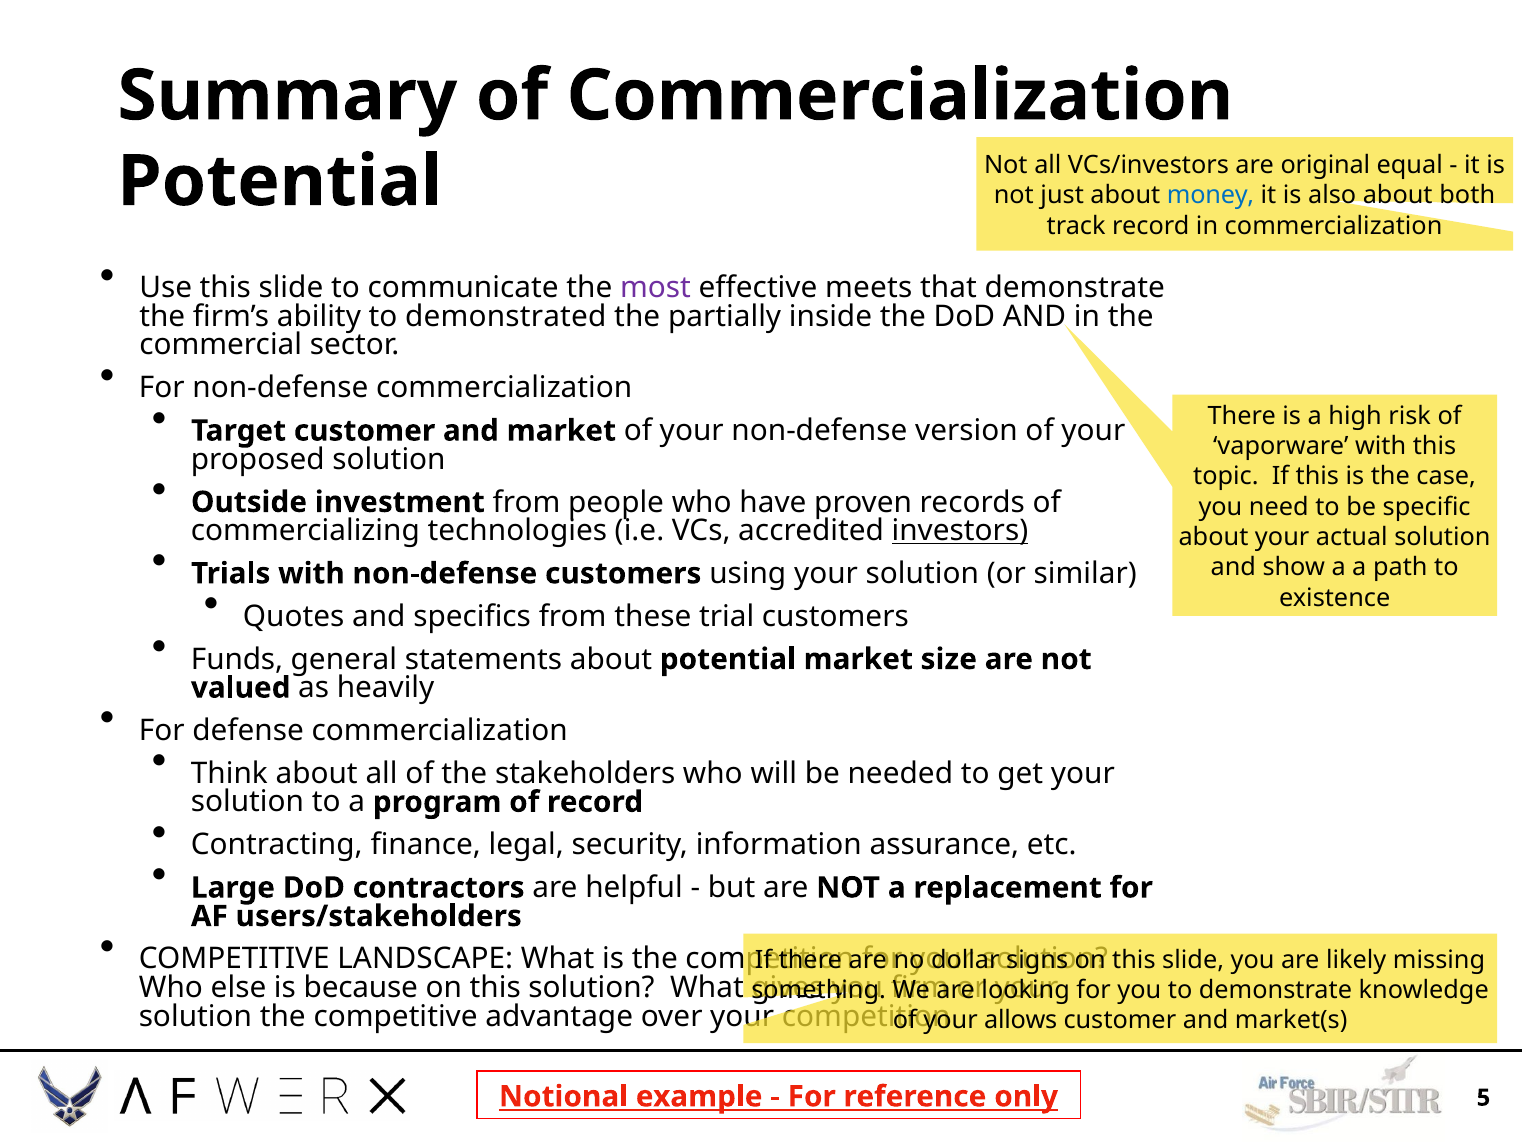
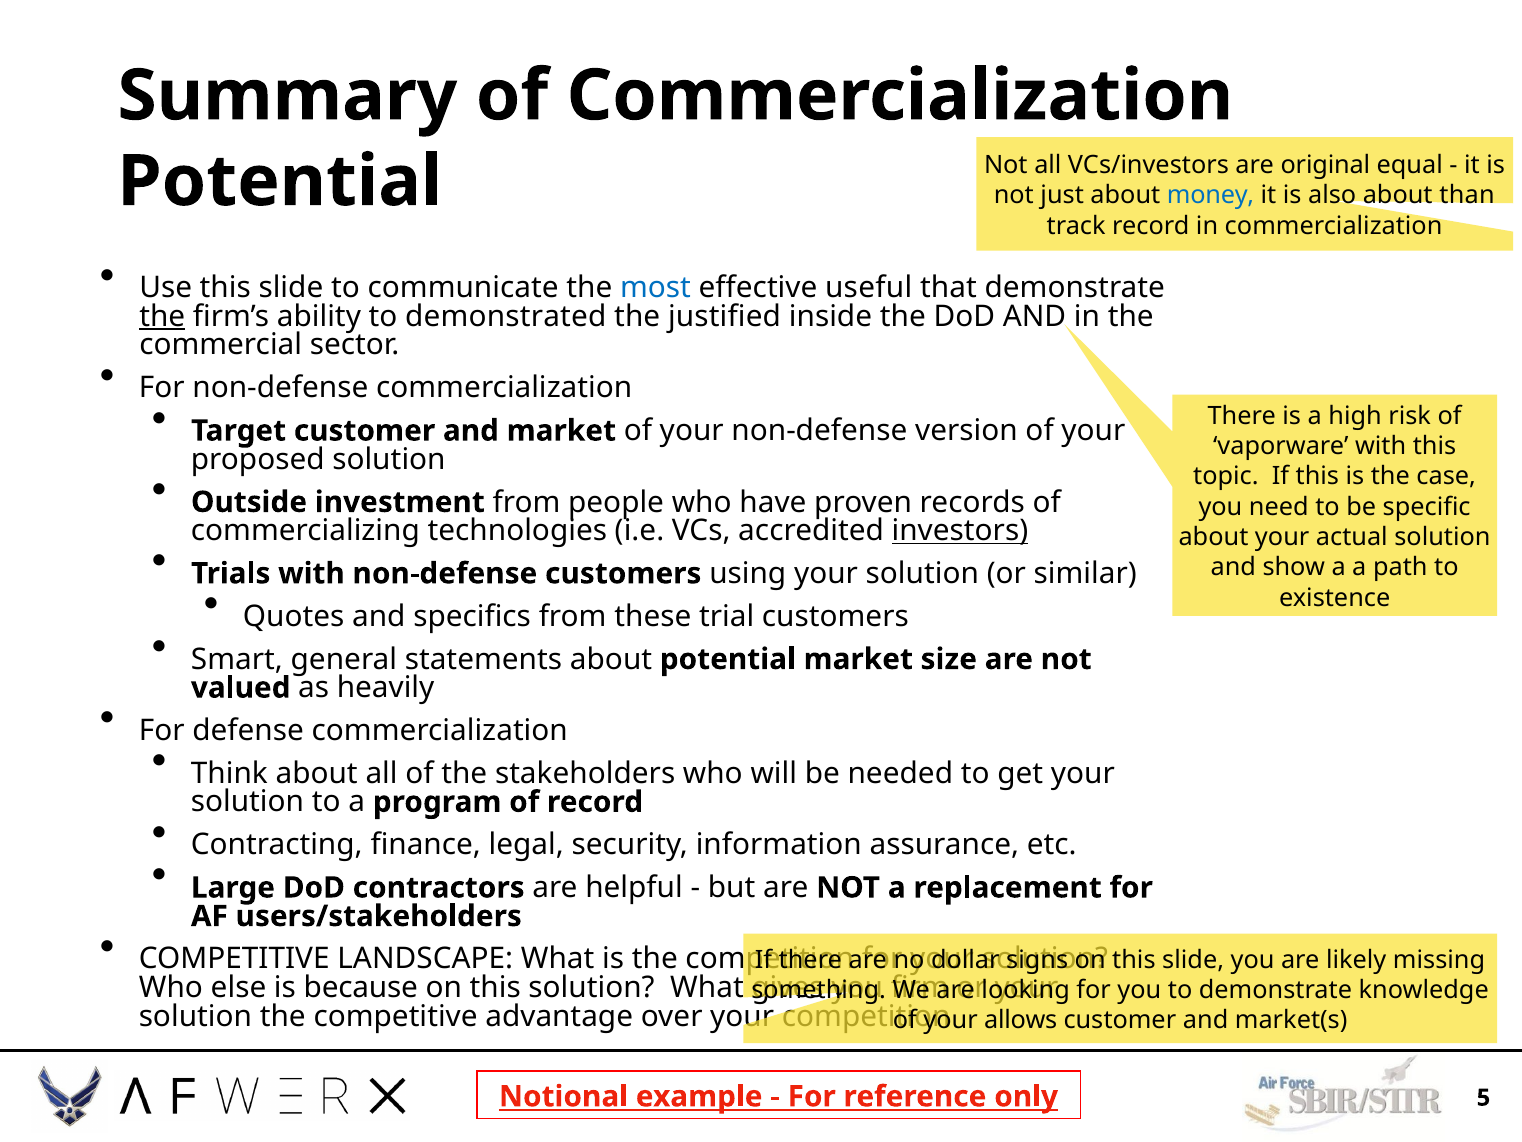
both: both -> than
most colour: purple -> blue
meets: meets -> useful
the at (162, 316) underline: none -> present
partially: partially -> justified
Funds: Funds -> Smart
